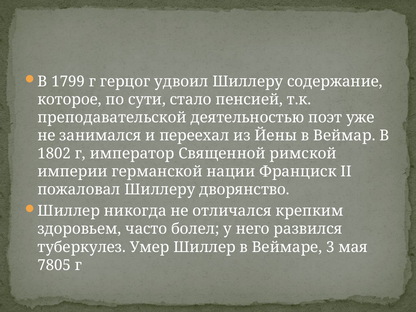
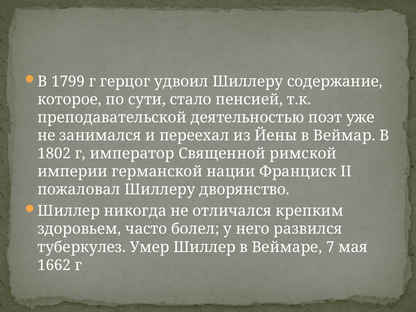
3: 3 -> 7
7805: 7805 -> 1662
